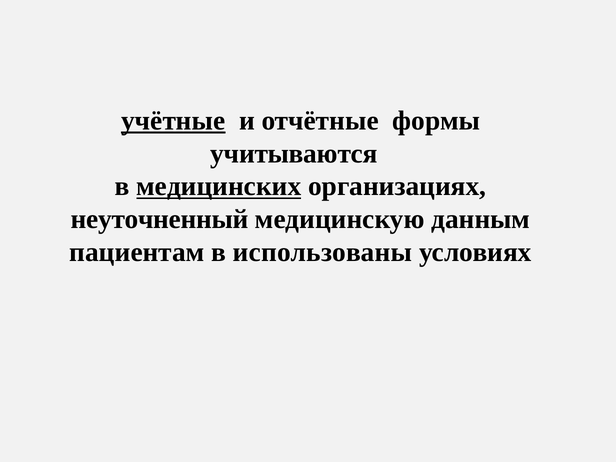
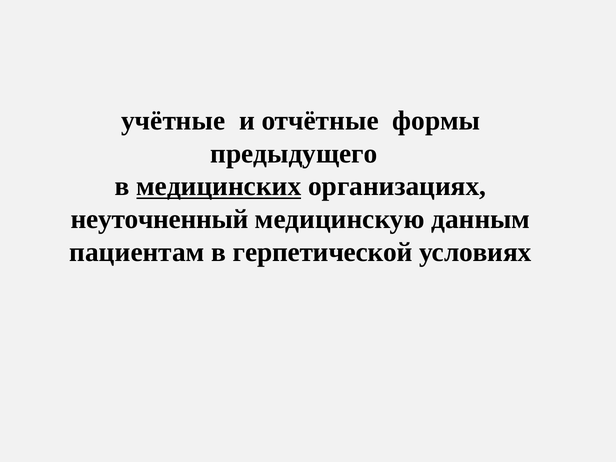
учётные underline: present -> none
учитываются: учитываются -> предыдущего
использованы: использованы -> герпетической
